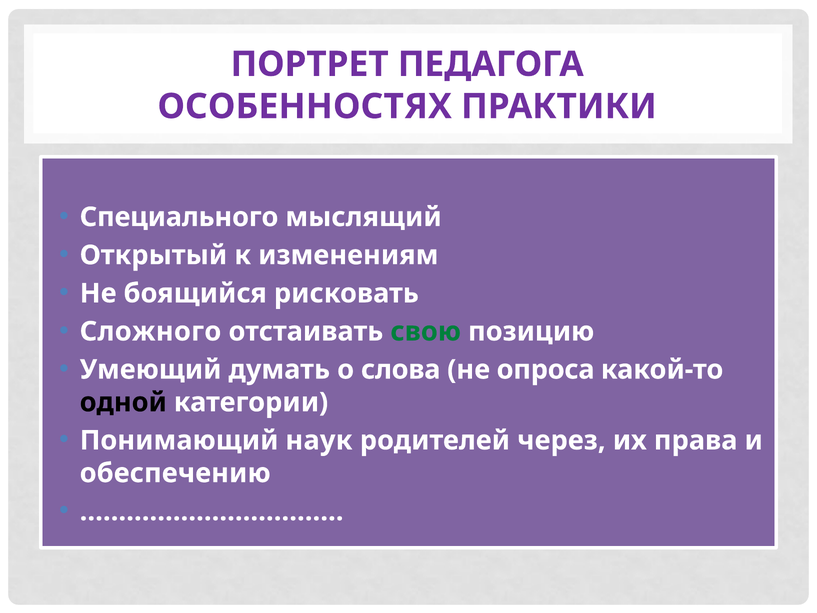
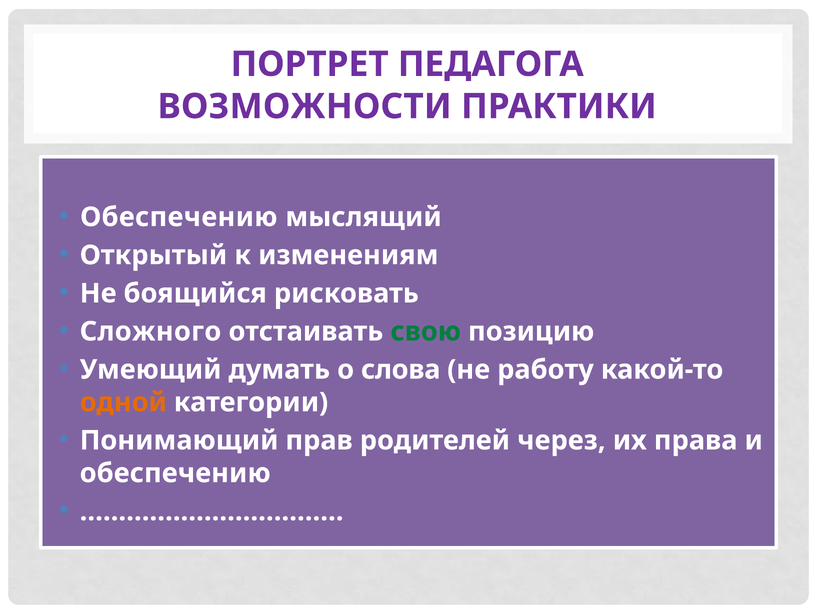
ОСОБЕННОСТЯХ: ОСОБЕННОСТЯХ -> ВОЗМОЖНОСТИ
Специального at (179, 217): Специального -> Обеспечению
опроса: опроса -> работу
одной colour: black -> orange
наук: наук -> прав
